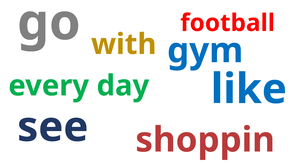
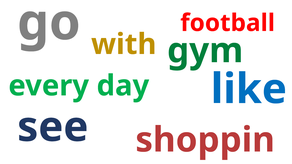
gym colour: blue -> green
